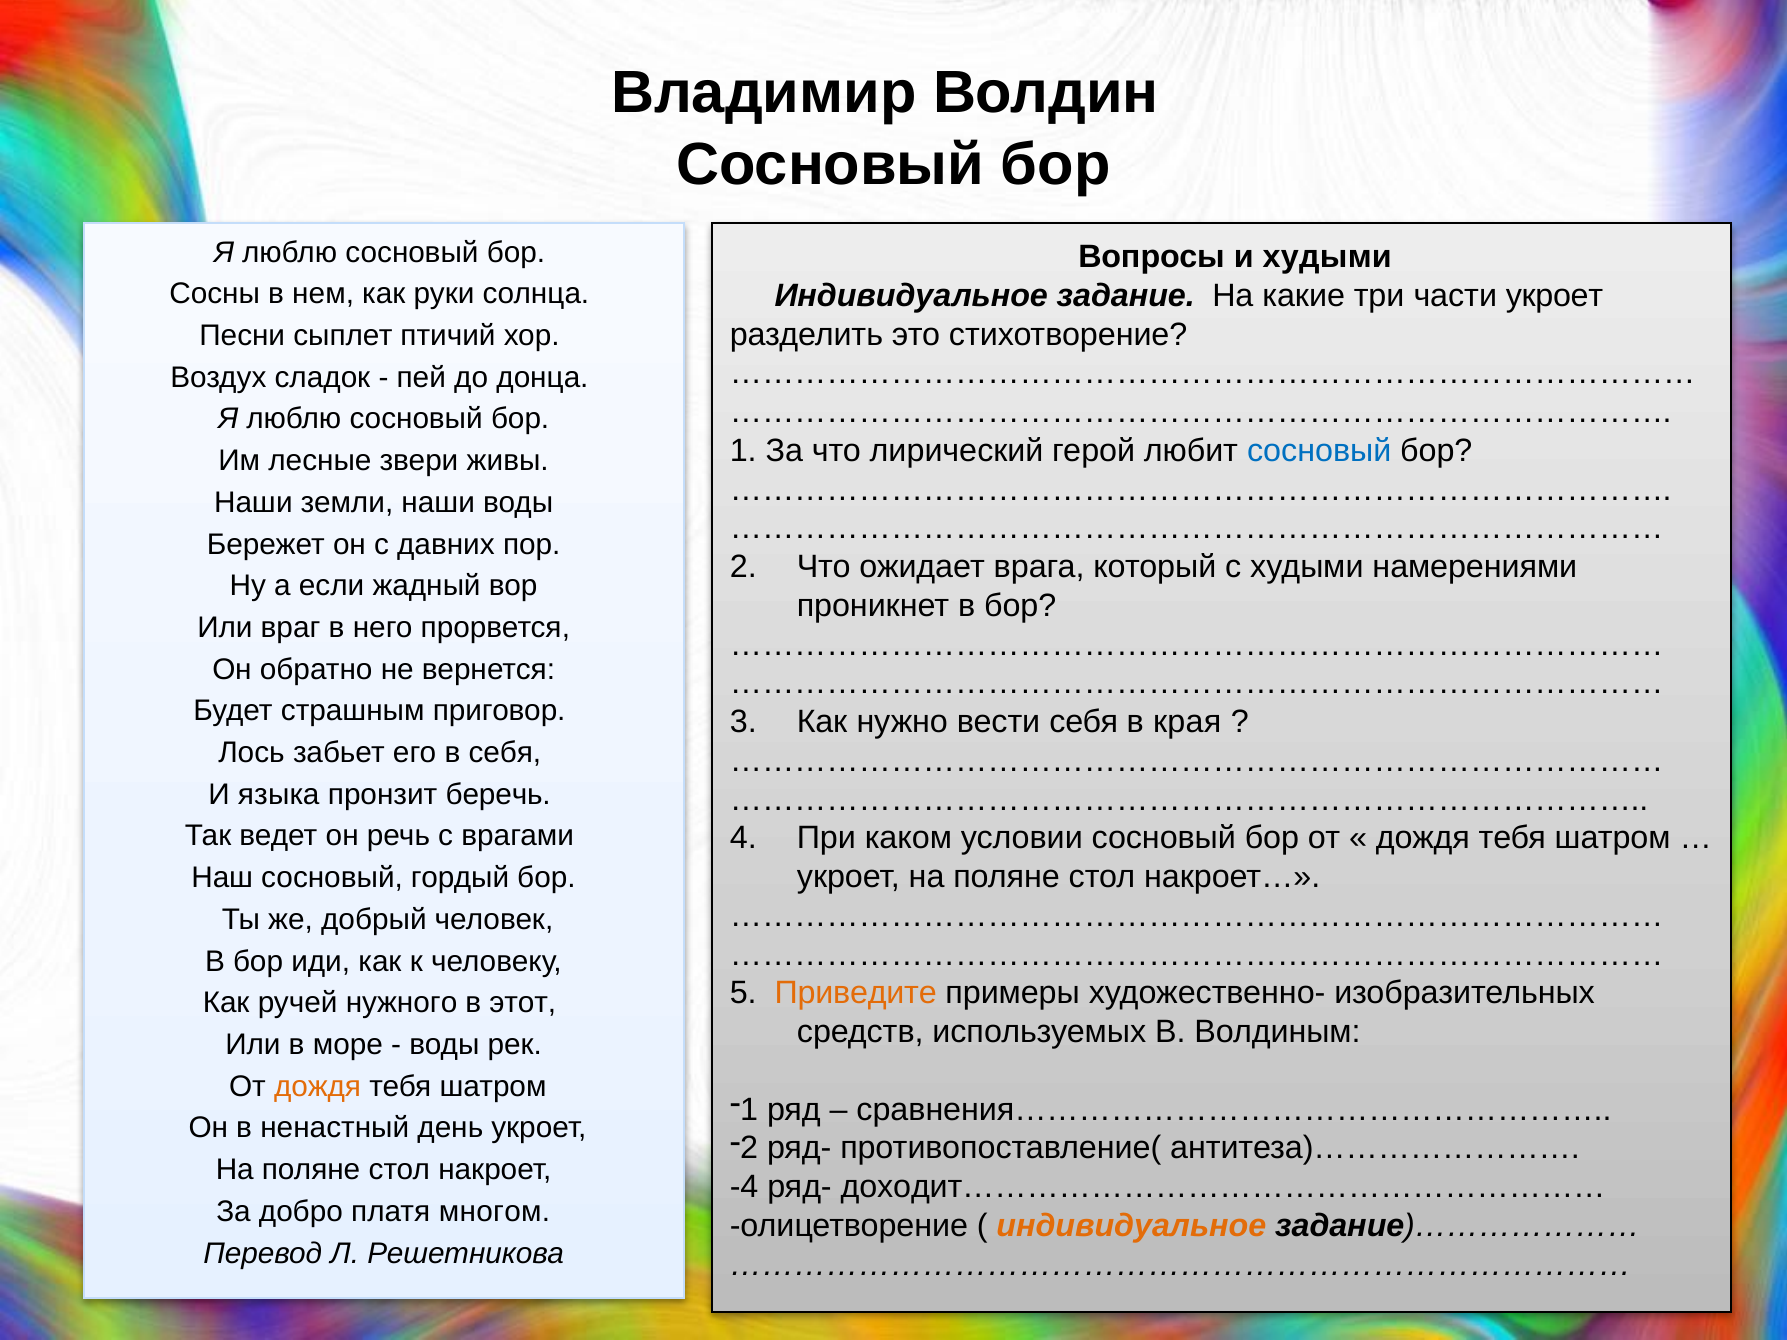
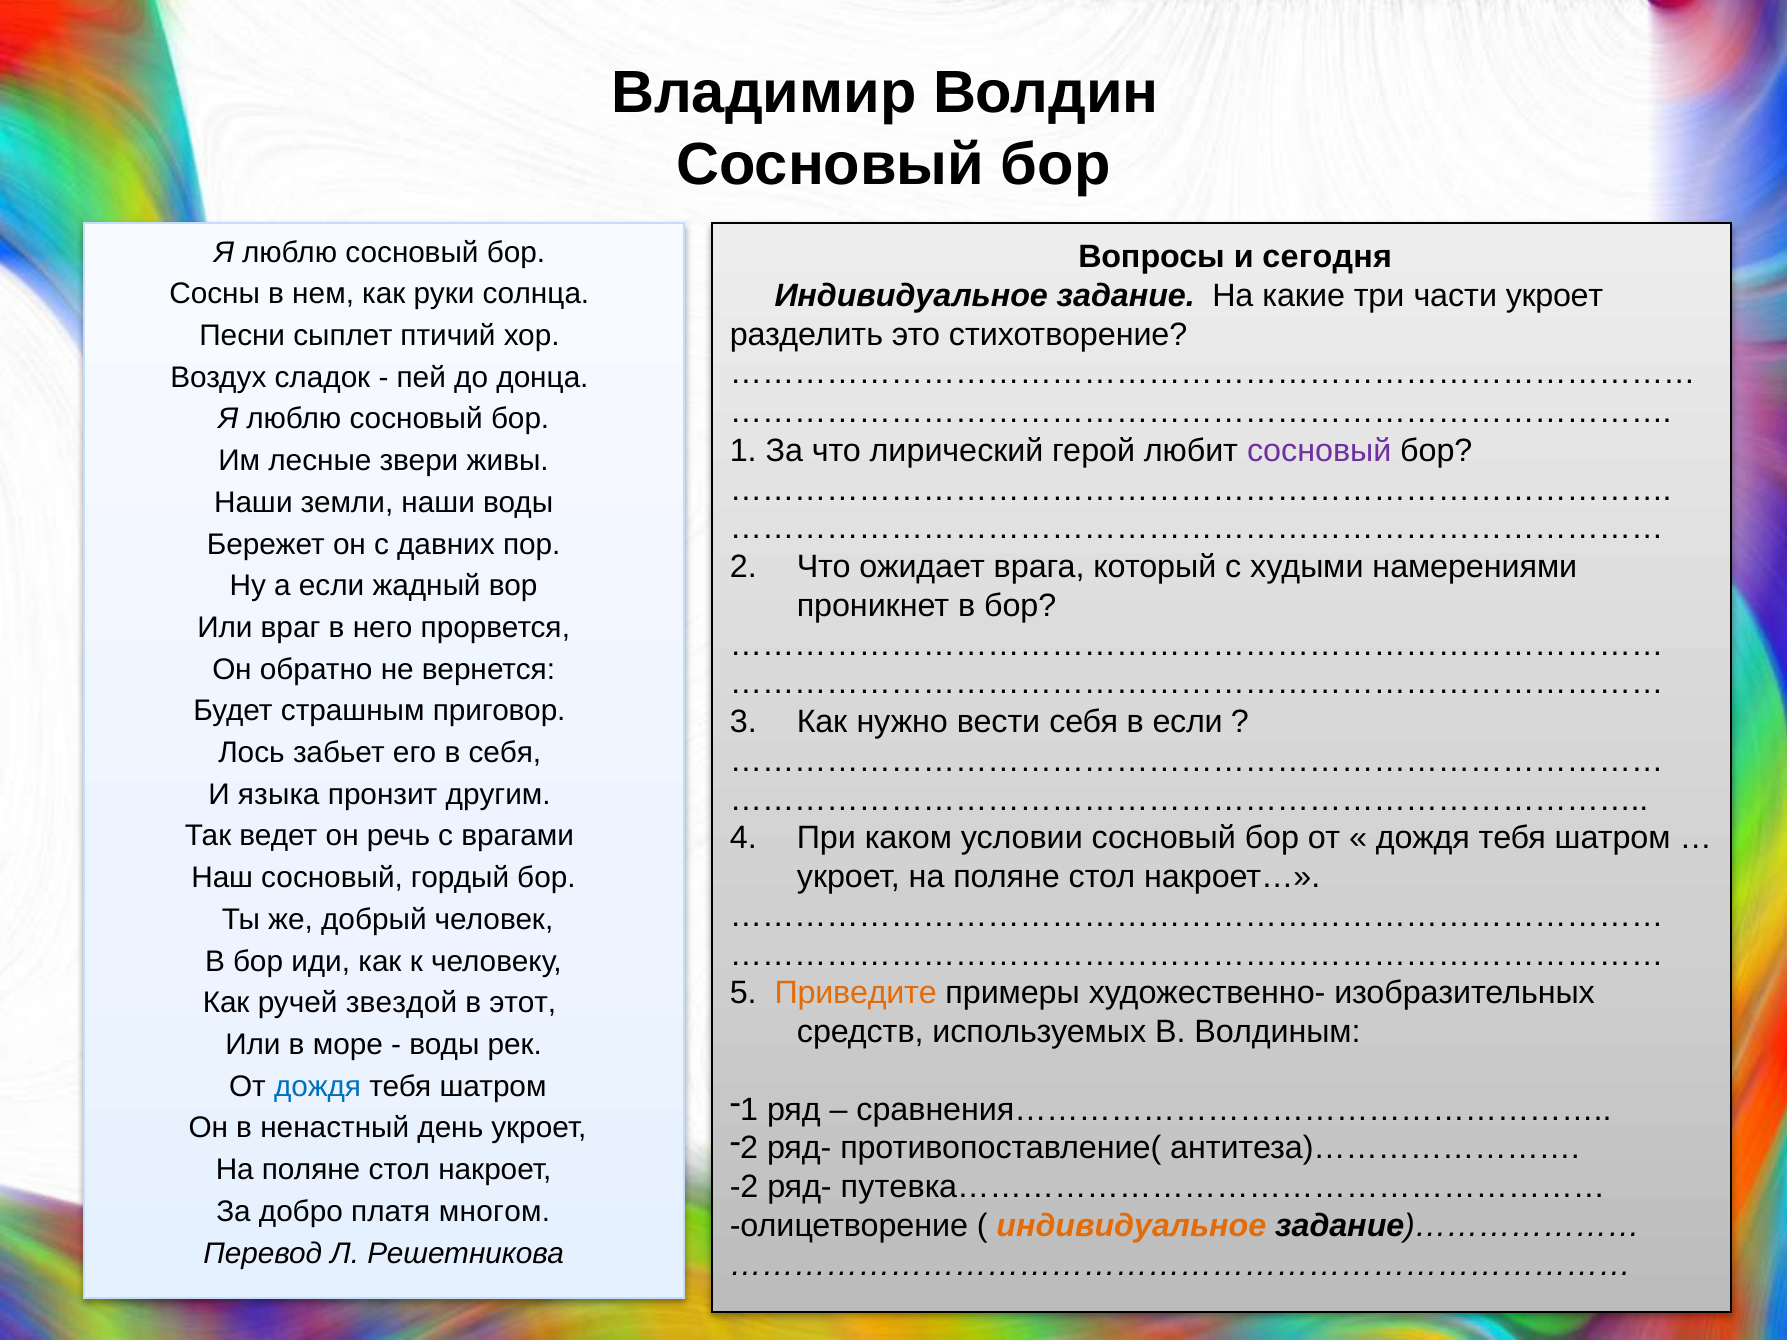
и худыми: худыми -> сегодня
сосновый at (1319, 451) colour: blue -> purple
в края: края -> если
беречь: беречь -> другим
нужного: нужного -> звездой
дождя at (318, 1087) colour: orange -> blue
-4 at (744, 1187): -4 -> -2
доходит……………………………………………………: доходит…………………………………………………… -> путевка……………………………………………………
